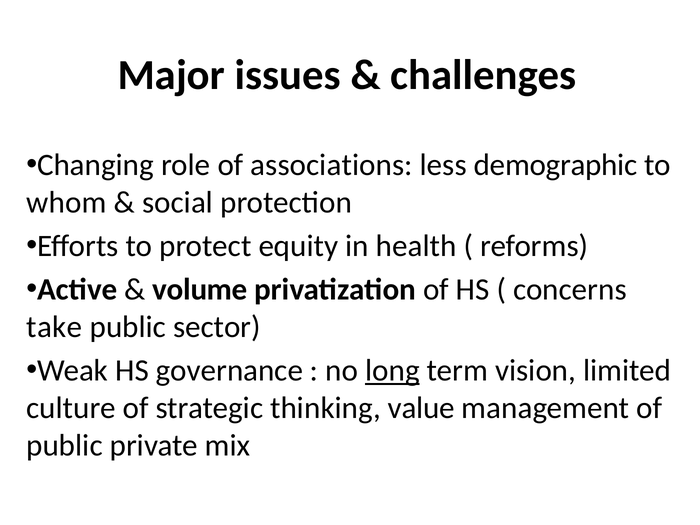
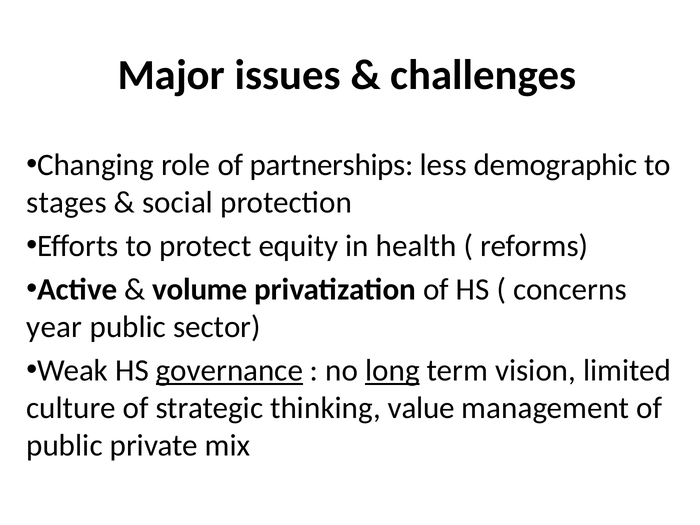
associations: associations -> partnerships
whom: whom -> stages
take: take -> year
governance underline: none -> present
